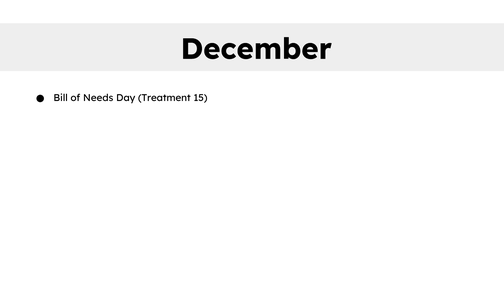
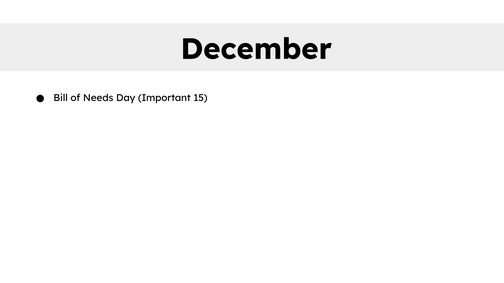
Treatment: Treatment -> Important
